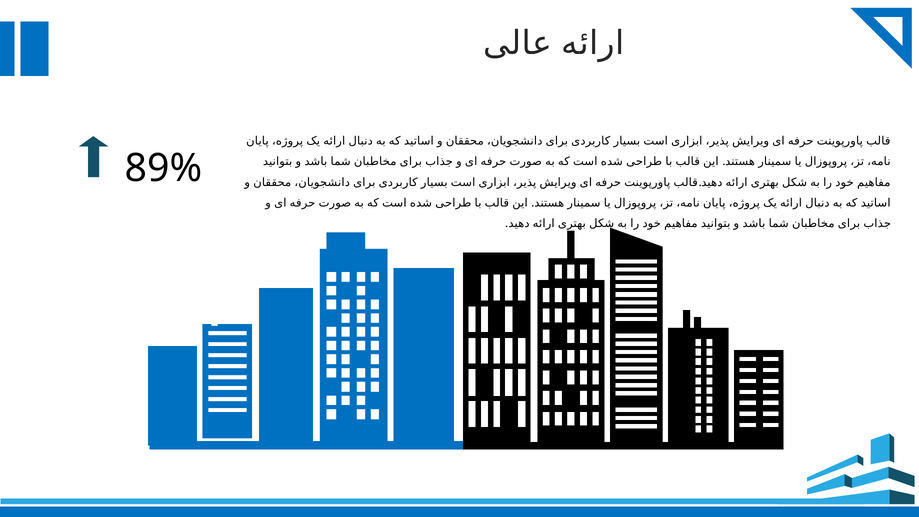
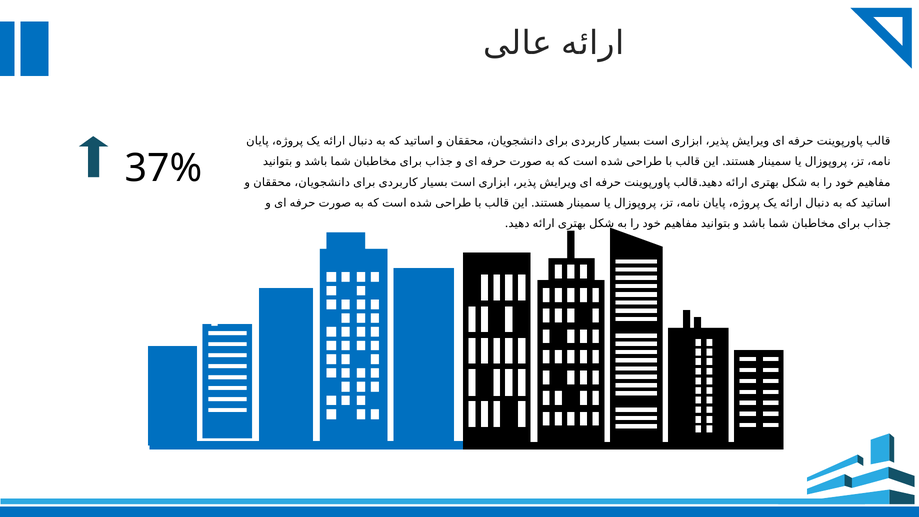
89%: 89% -> 37%
